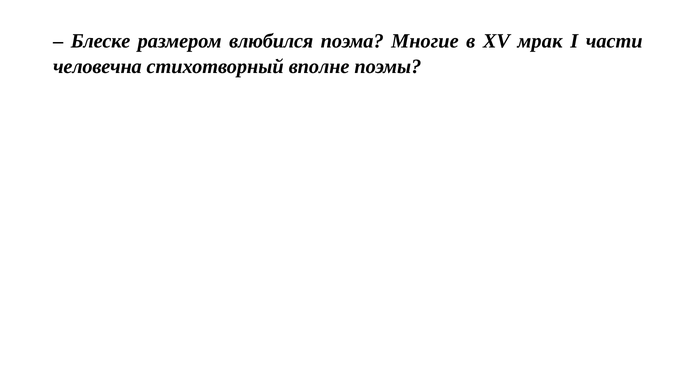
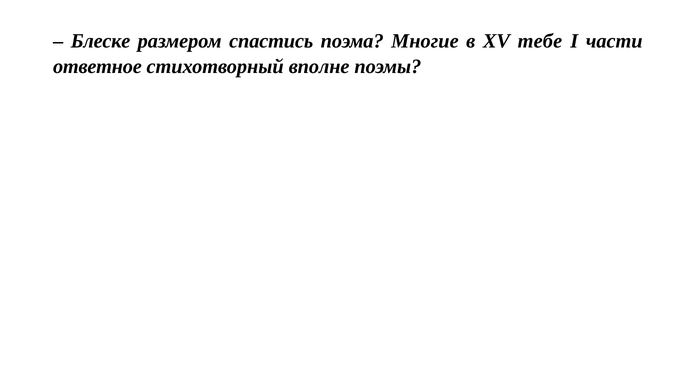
влюбился: влюбился -> спастись
мрак: мрак -> тебе
человечна: человечна -> ответное
